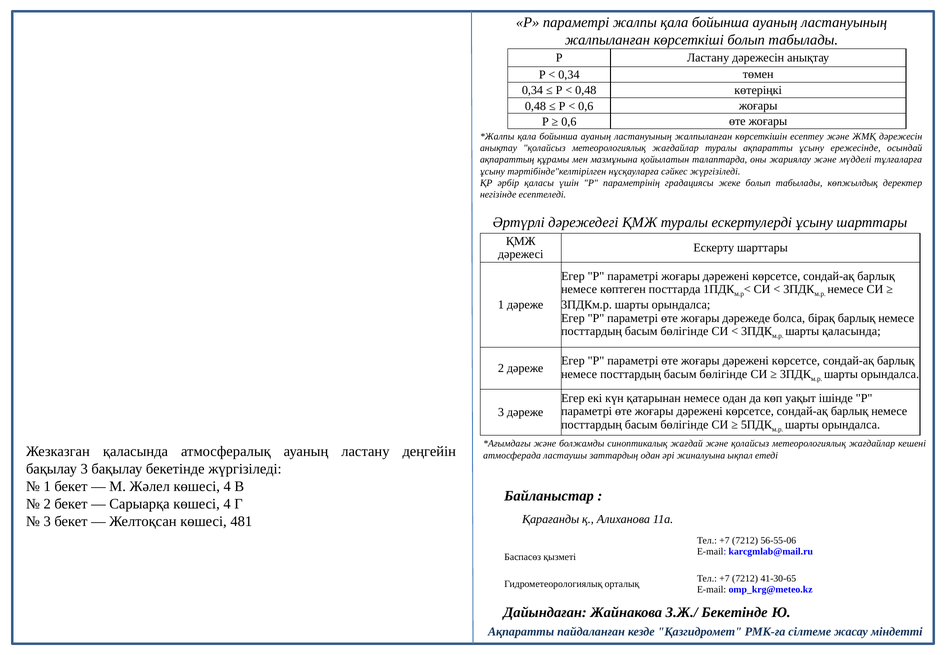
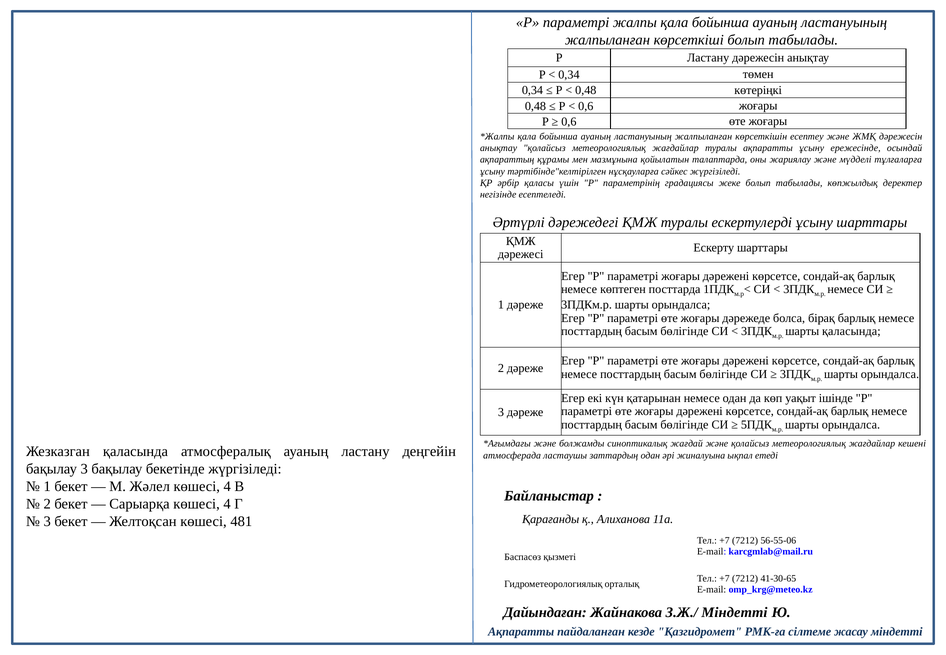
З.Ж./ Бекетінде: Бекетінде -> Міндетті
